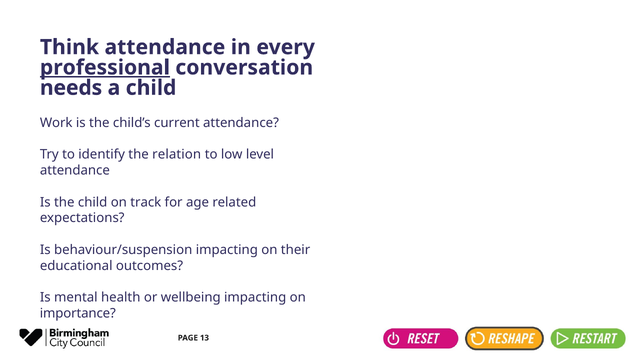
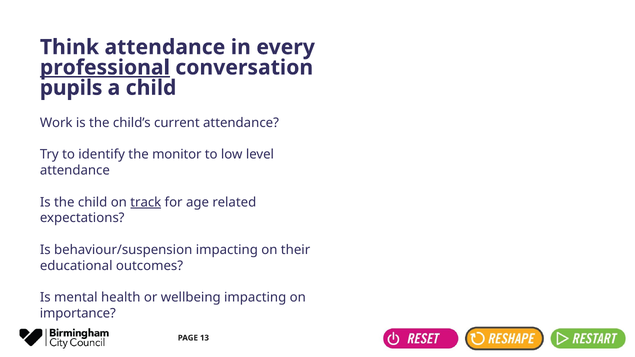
needs: needs -> pupils
relation: relation -> monitor
track underline: none -> present
